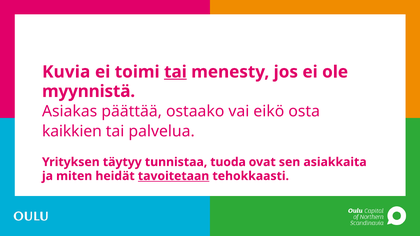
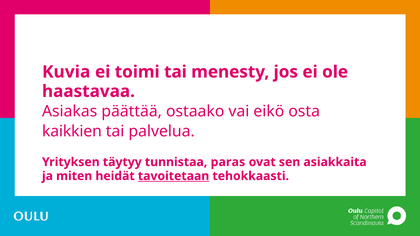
tai at (175, 72) underline: present -> none
myynnistä: myynnistä -> haastavaa
tuoda: tuoda -> paras
